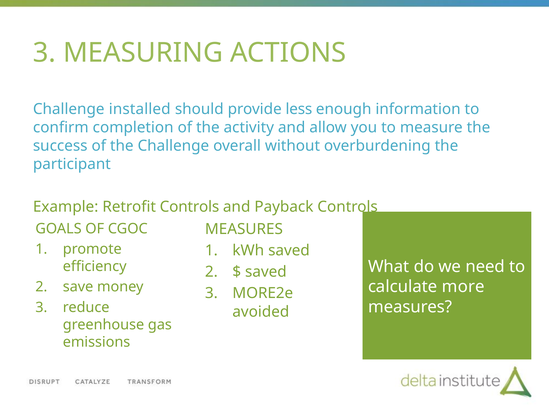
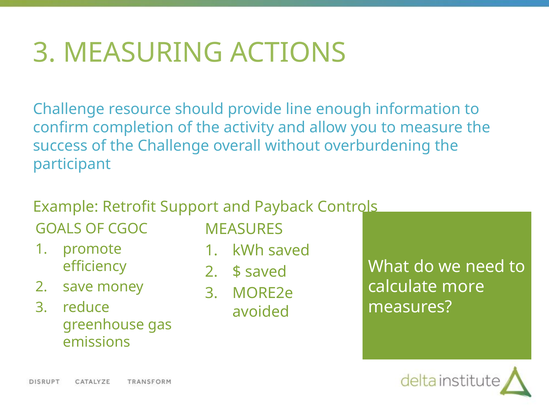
installed: installed -> resource
less: less -> line
Retrofit Controls: Controls -> Support
